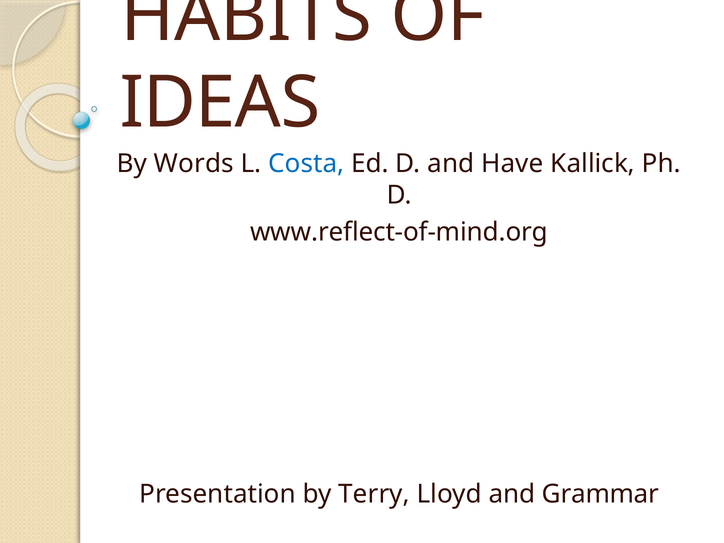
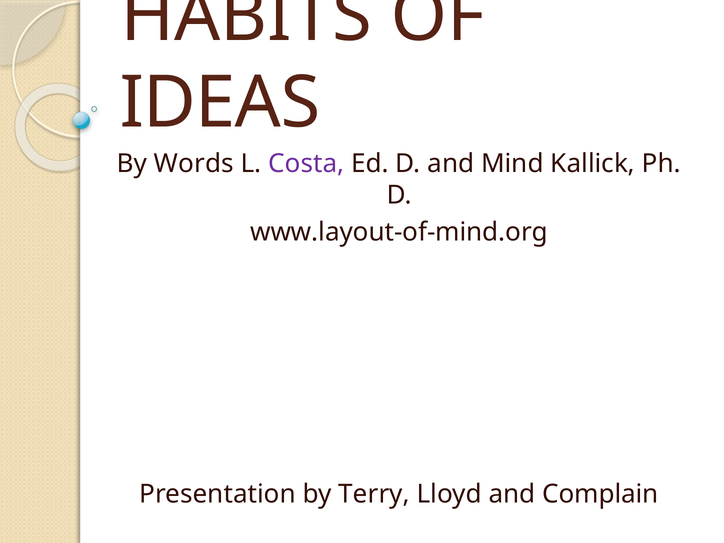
Costa colour: blue -> purple
Have: Have -> Mind
www.reflect-of-mind.org: www.reflect-of-mind.org -> www.layout-of-mind.org
Grammar: Grammar -> Complain
